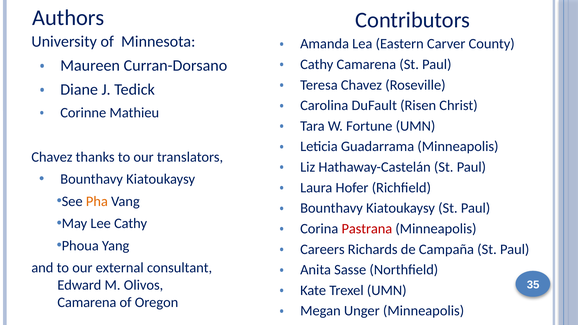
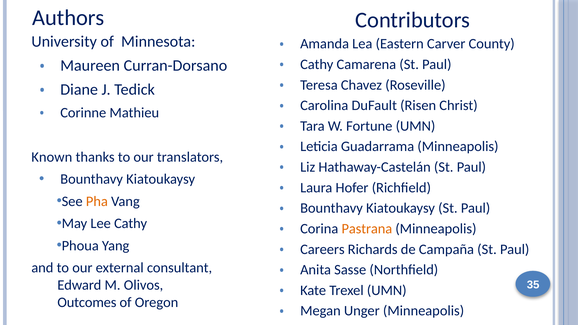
Chavez at (52, 157): Chavez -> Known
Pastrana colour: red -> orange
Camarena at (87, 303): Camarena -> Outcomes
